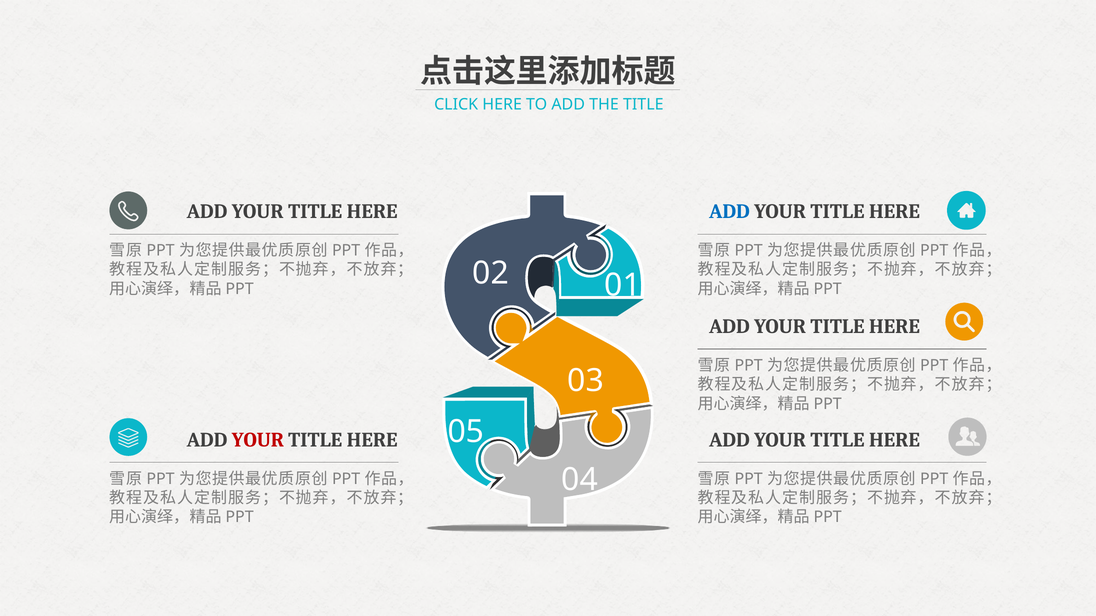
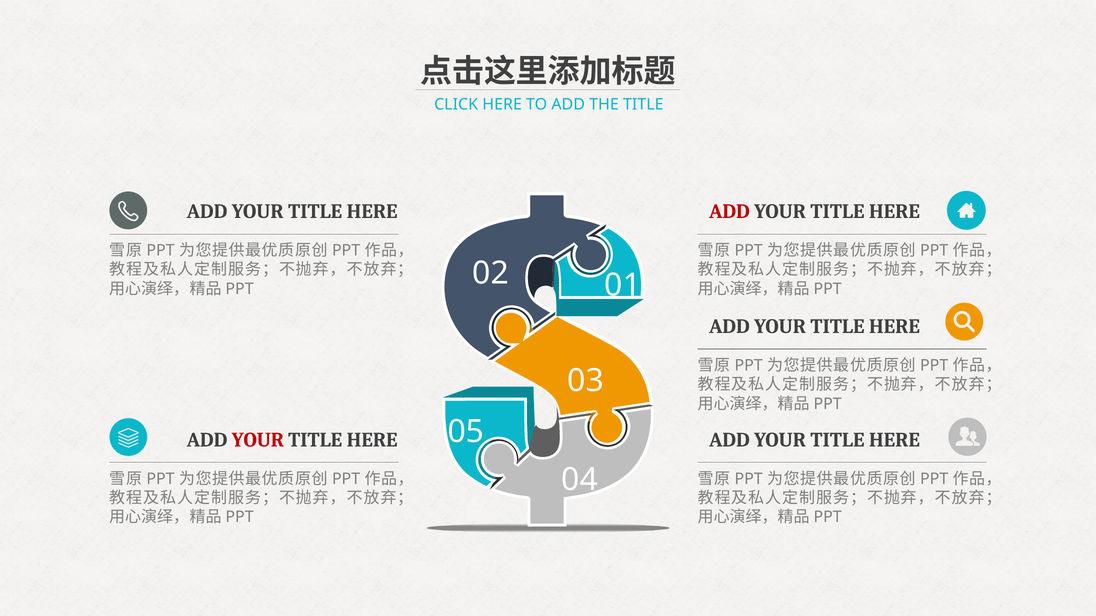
ADD at (729, 212) colour: blue -> red
